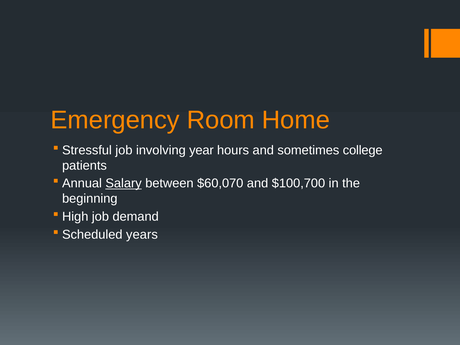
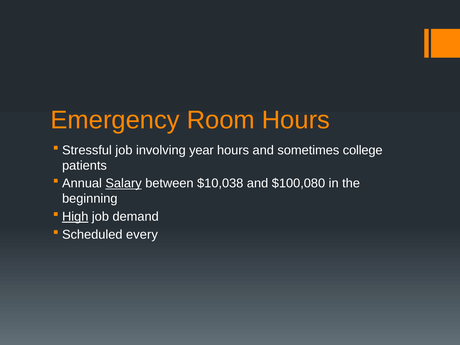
Room Home: Home -> Hours
$60,070: $60,070 -> $10,038
$100,700: $100,700 -> $100,080
High underline: none -> present
years: years -> every
